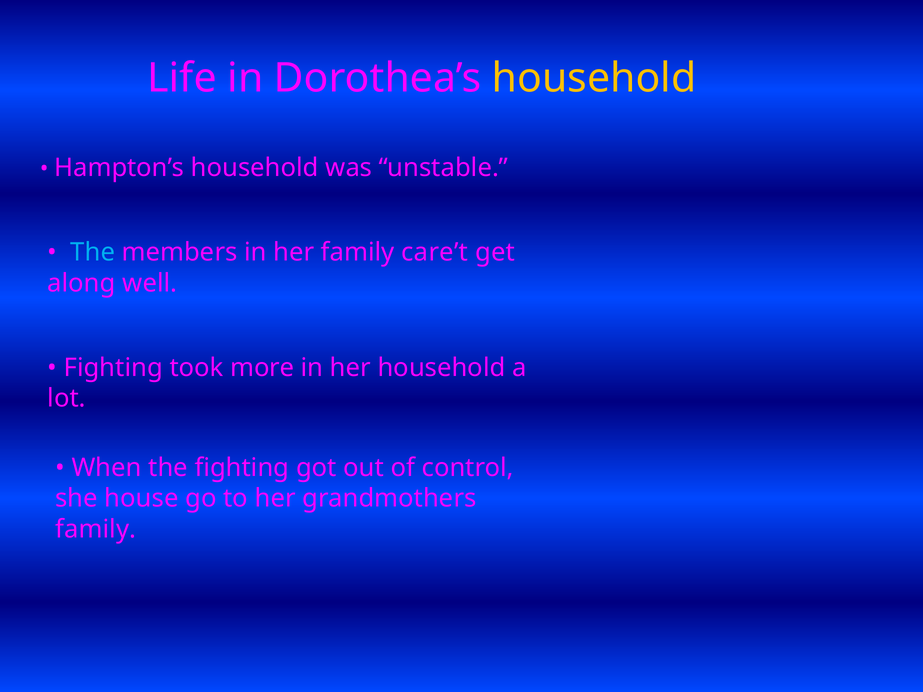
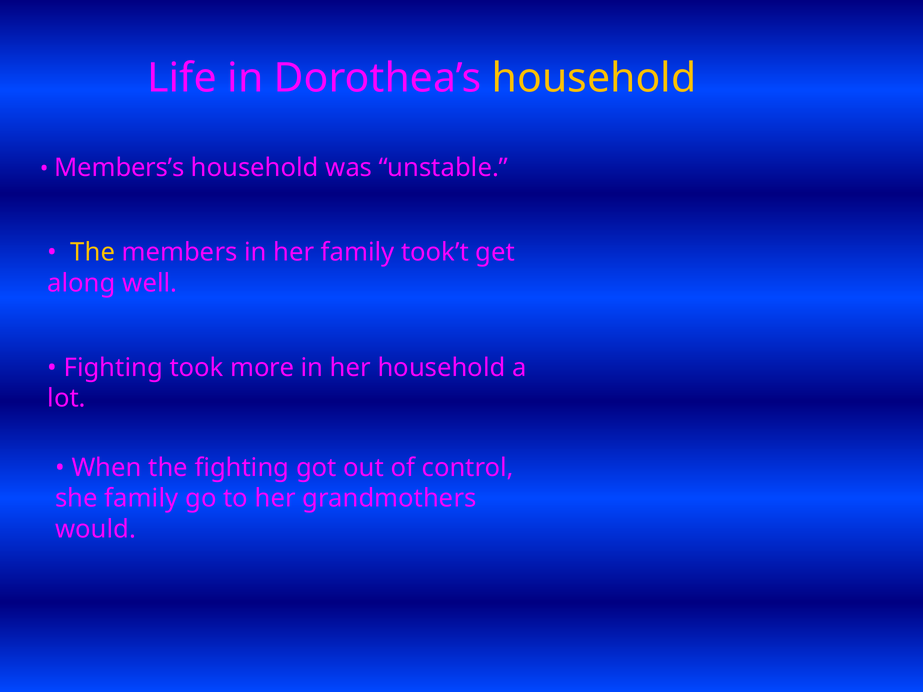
Hampton’s: Hampton’s -> Members’s
The at (93, 252) colour: light blue -> yellow
care’t: care’t -> took’t
she house: house -> family
family at (96, 529): family -> would
